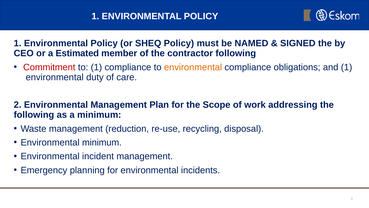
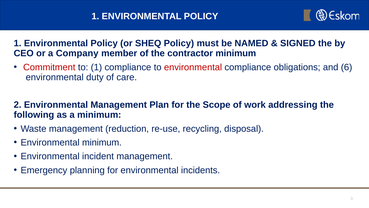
Estimated: Estimated -> Company
contractor following: following -> minimum
environmental at (193, 67) colour: orange -> red
and 1: 1 -> 6
